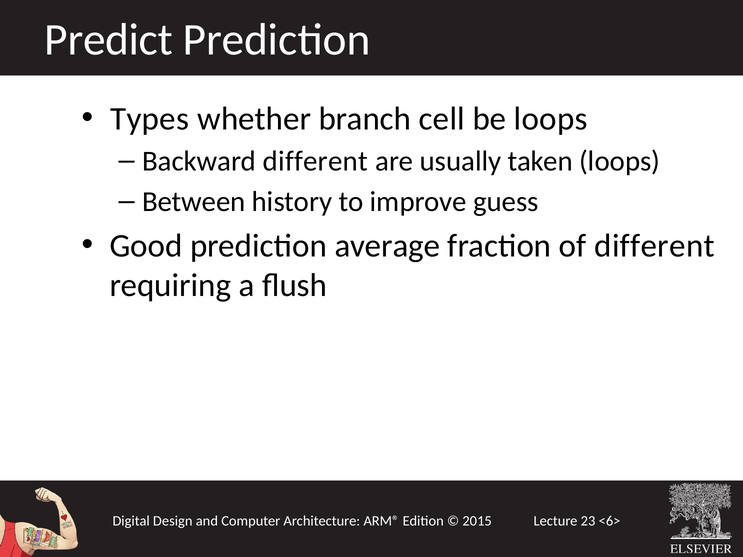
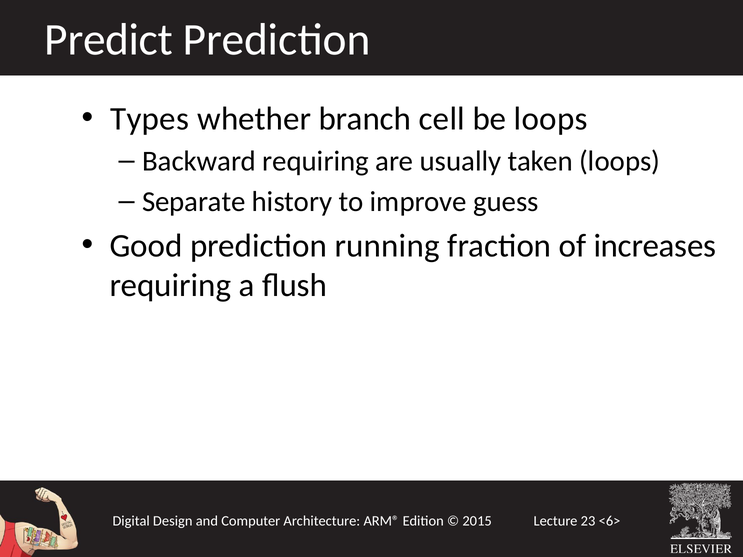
Backward different: different -> requiring
Between: Between -> Separate
average: average -> running
of different: different -> increases
